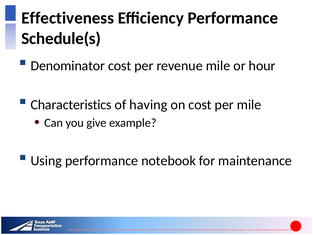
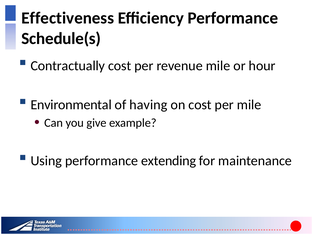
Denominator: Denominator -> Contractually
Characteristics: Characteristics -> Environmental
notebook: notebook -> extending
